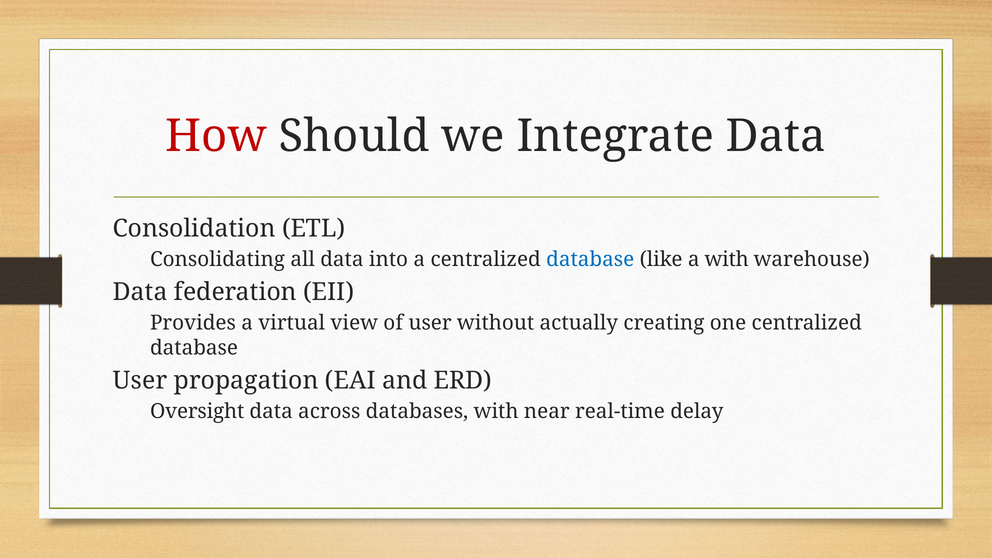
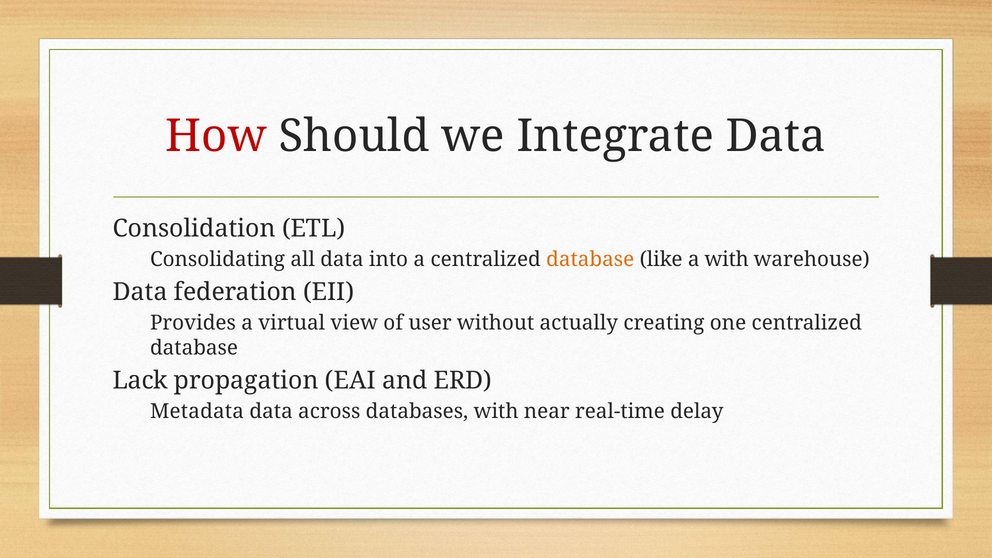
database at (590, 260) colour: blue -> orange
User at (140, 381): User -> Lack
Oversight: Oversight -> Metadata
